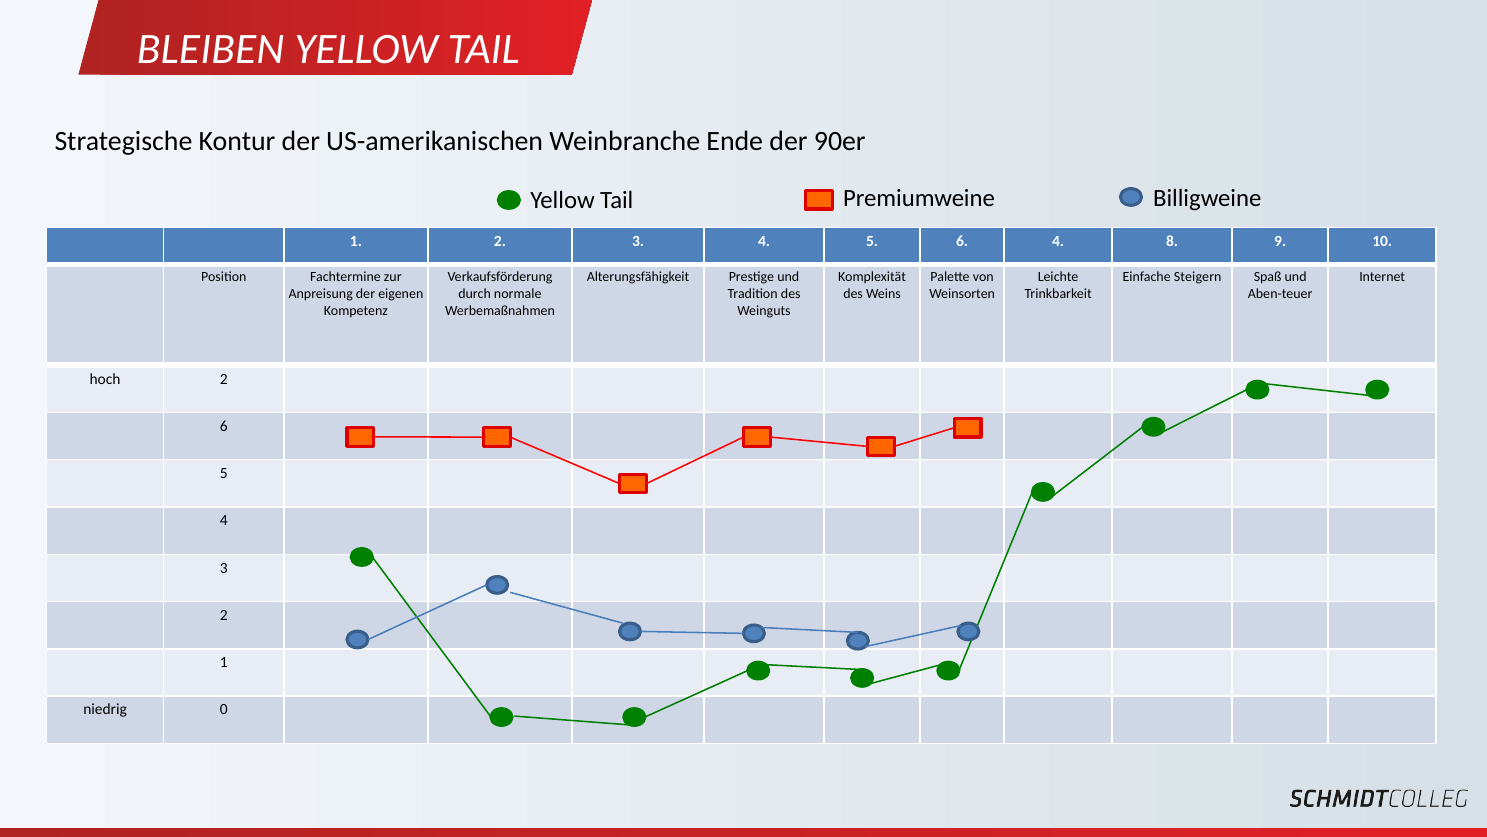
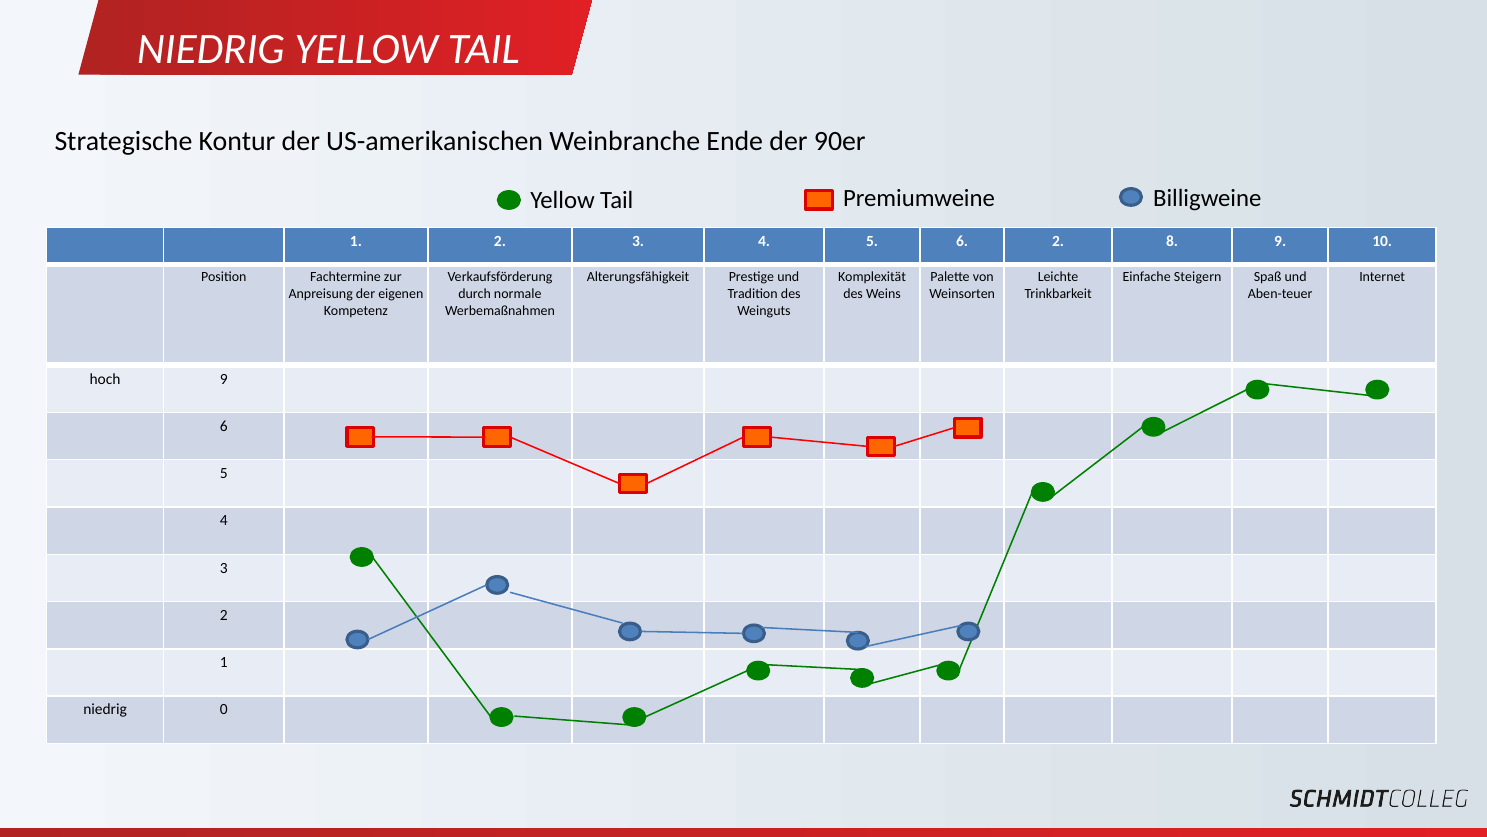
BLEIBEN at (211, 49): BLEIBEN -> NIEDRIG
6 4: 4 -> 2
hoch 2: 2 -> 9
